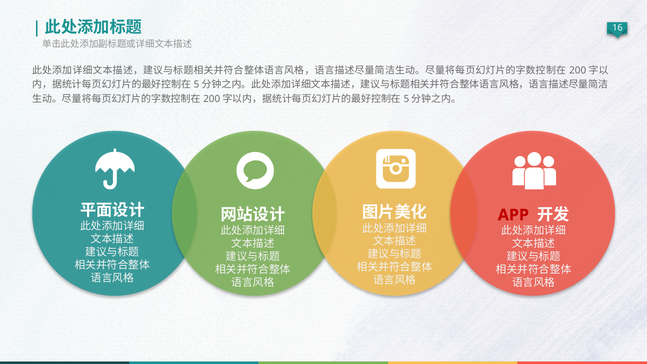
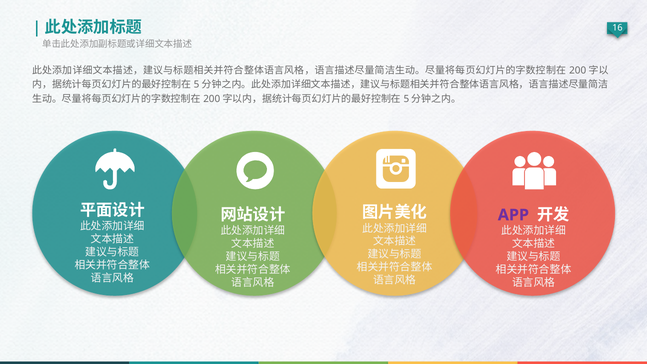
APP colour: red -> purple
